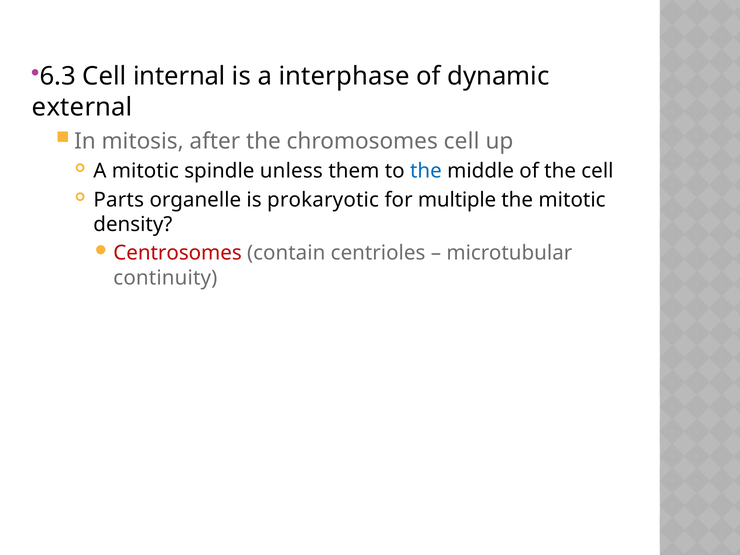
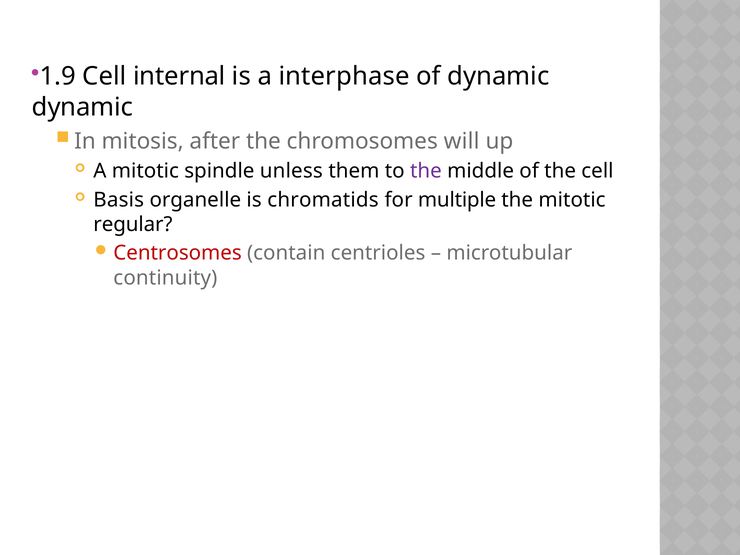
6.3: 6.3 -> 1.9
external at (82, 107): external -> dynamic
chromosomes cell: cell -> will
the at (426, 171) colour: blue -> purple
Parts: Parts -> Basis
prokaryotic: prokaryotic -> chromatids
density: density -> regular
